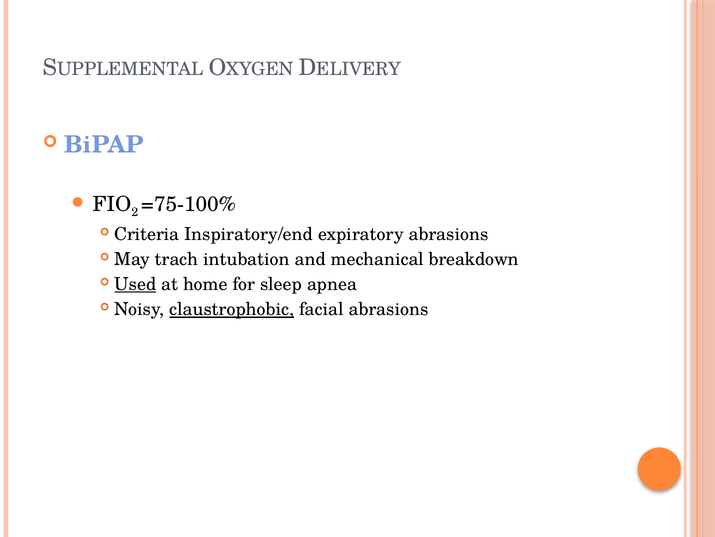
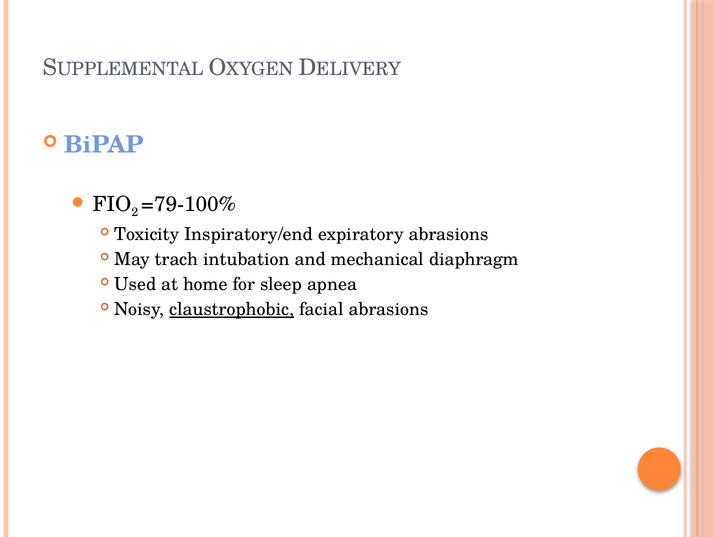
=75-100%: =75-100% -> =79-100%
Criteria: Criteria -> Toxicity
breakdown: breakdown -> diaphragm
Used underline: present -> none
